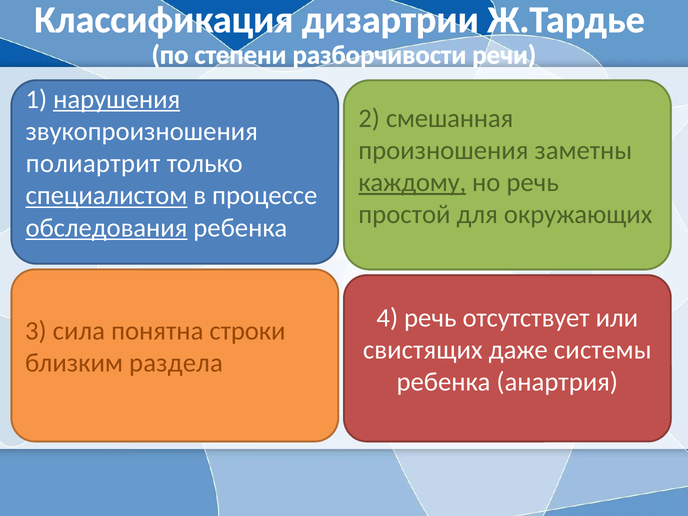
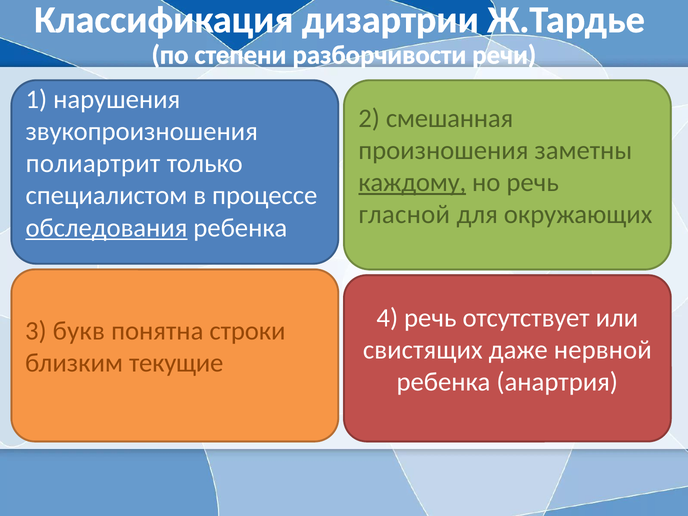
нарушения underline: present -> none
специалистом underline: present -> none
простой: простой -> гласной
сила: сила -> букв
системы: системы -> нервной
раздела: раздела -> текущие
